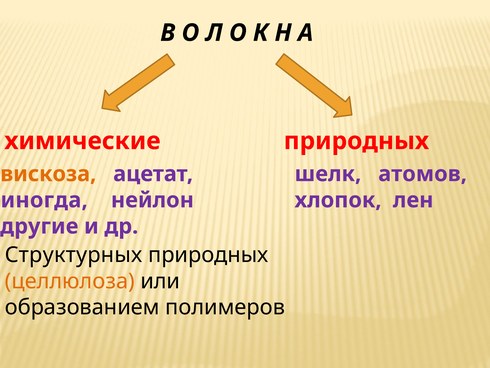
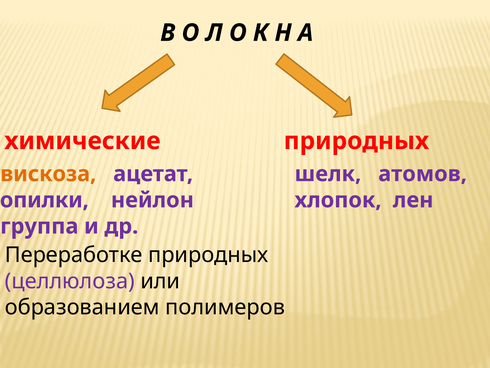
иногда: иногда -> опилки
другие: другие -> группа
Структурных: Структурных -> Переработке
целлюлоза colour: orange -> purple
